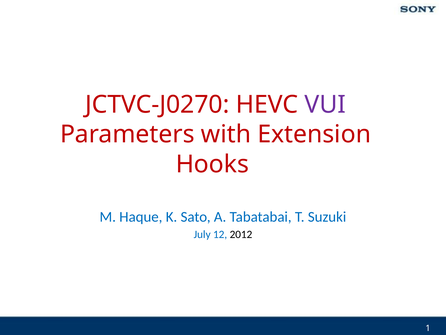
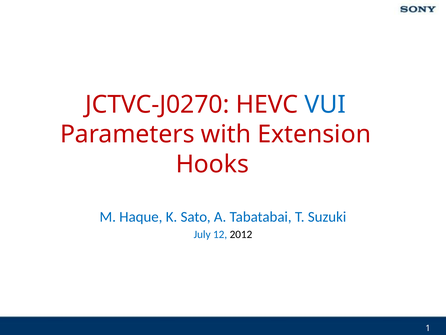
VUI colour: purple -> blue
